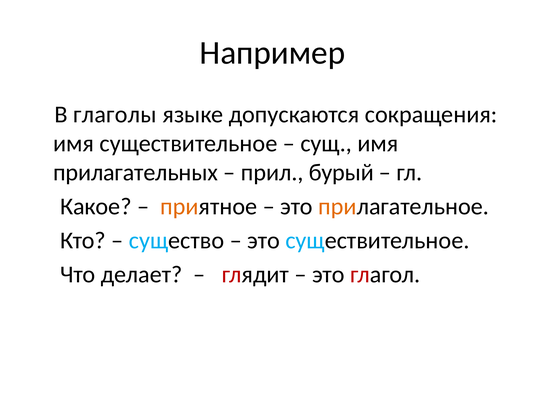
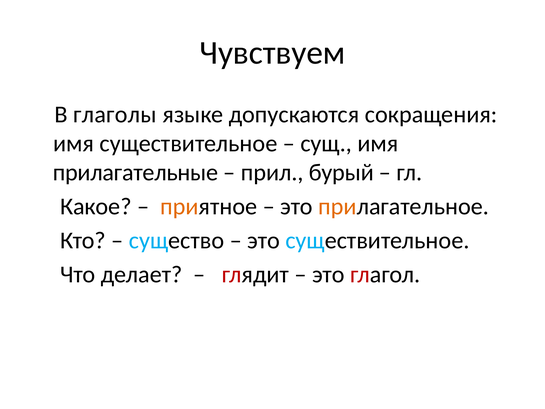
Например: Например -> Чувствуем
прилагательных: прилагательных -> прилагательные
